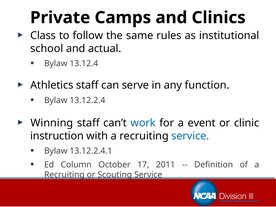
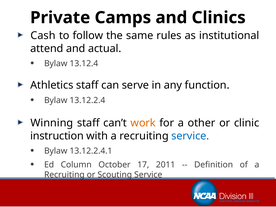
Class: Class -> Cash
school: school -> attend
work colour: blue -> orange
event: event -> other
